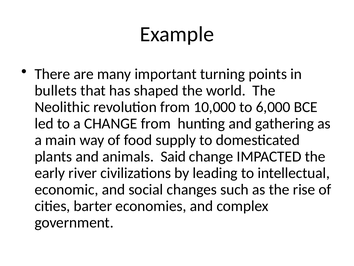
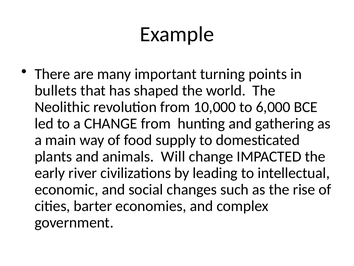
Said: Said -> Will
